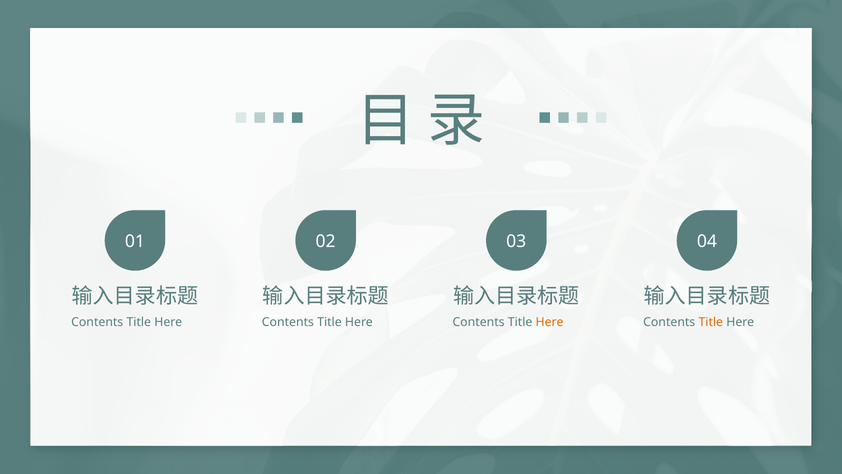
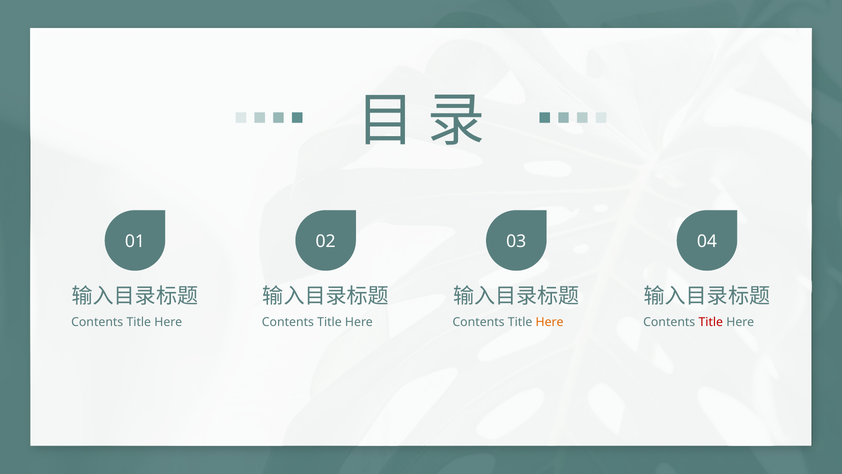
Title at (711, 322) colour: orange -> red
